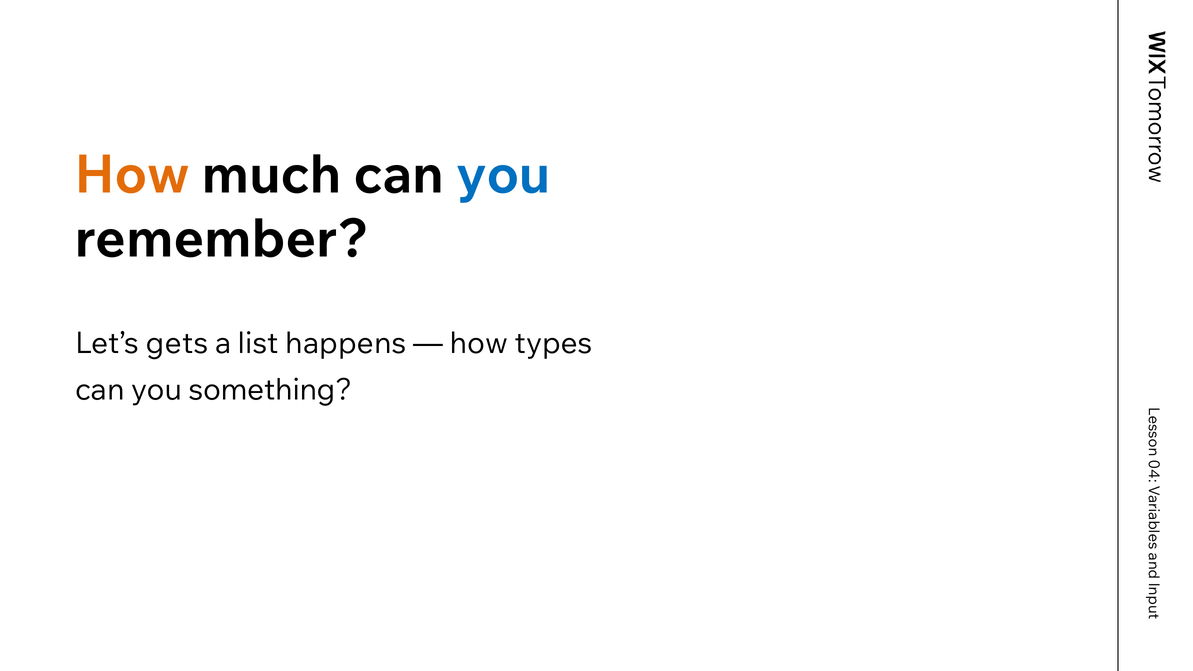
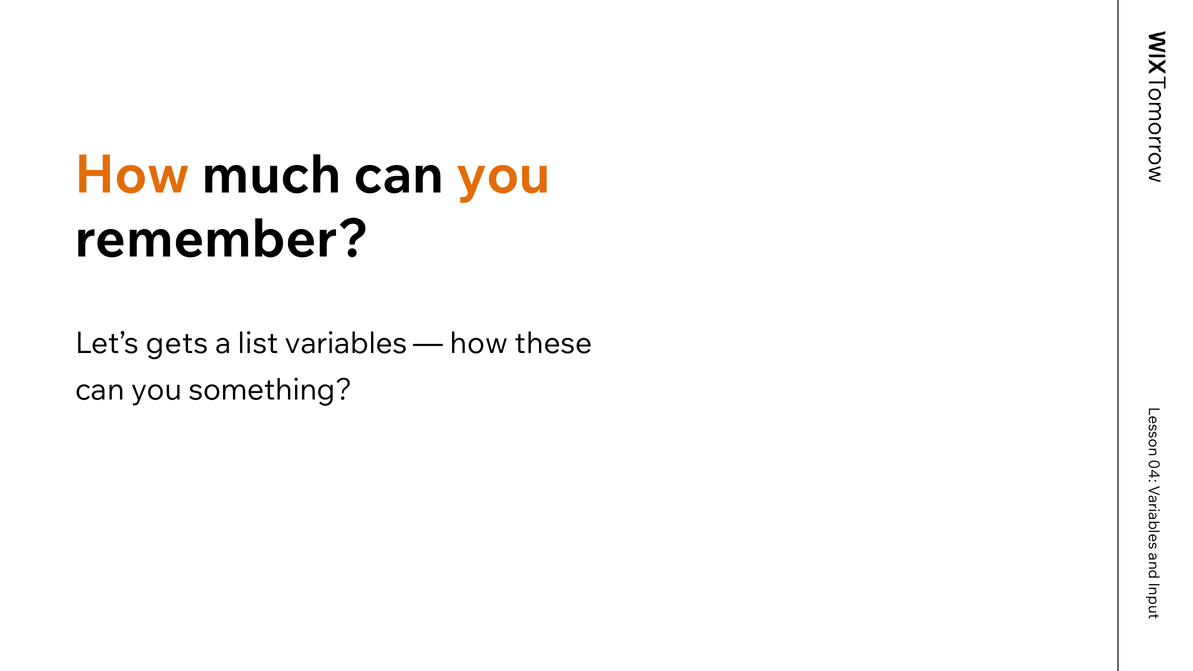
you at (503, 175) colour: blue -> orange
happens: happens -> variables
types: types -> these
